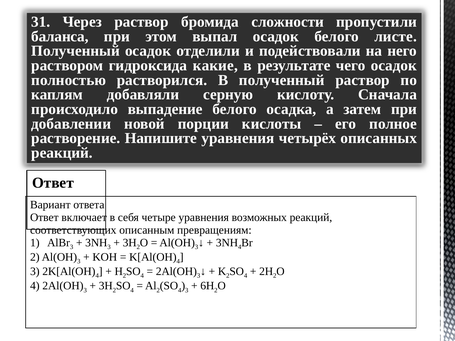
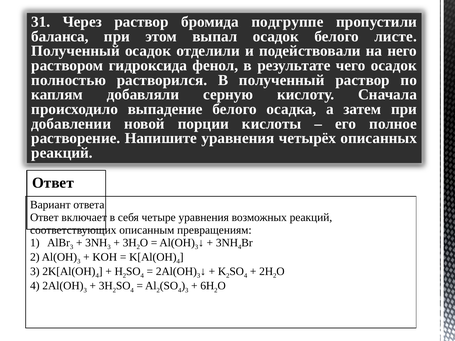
сложности: сложности -> подгруппе
какие: какие -> фенол
